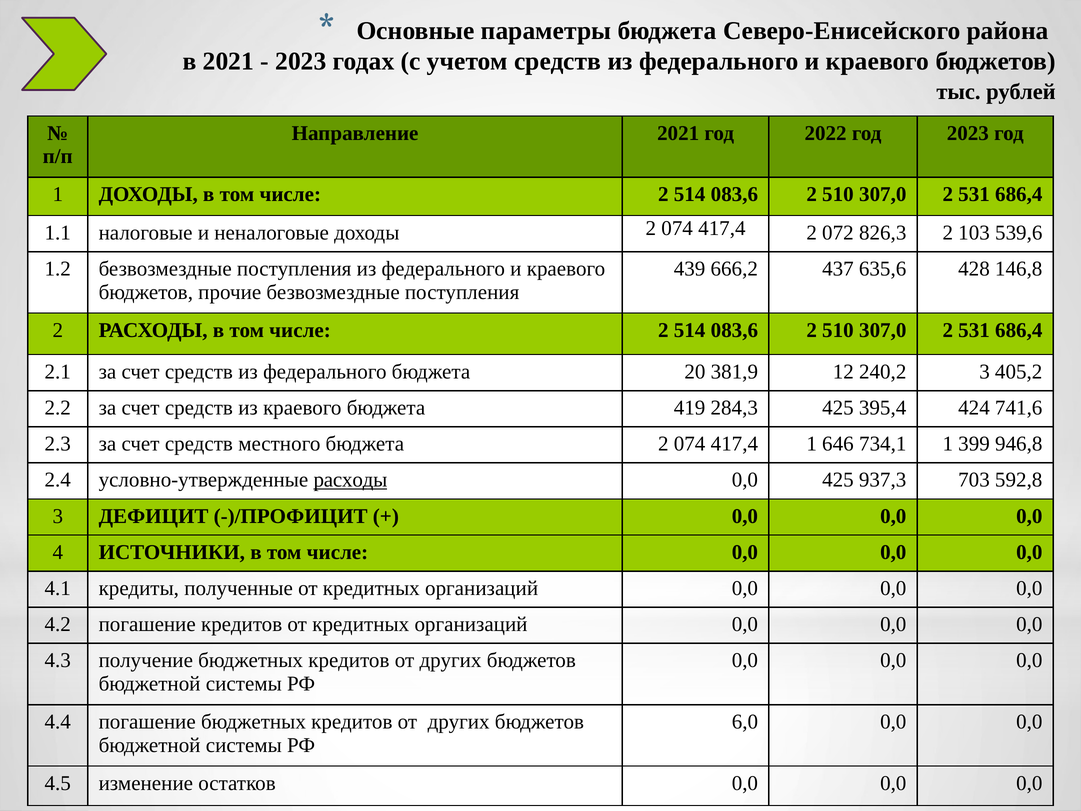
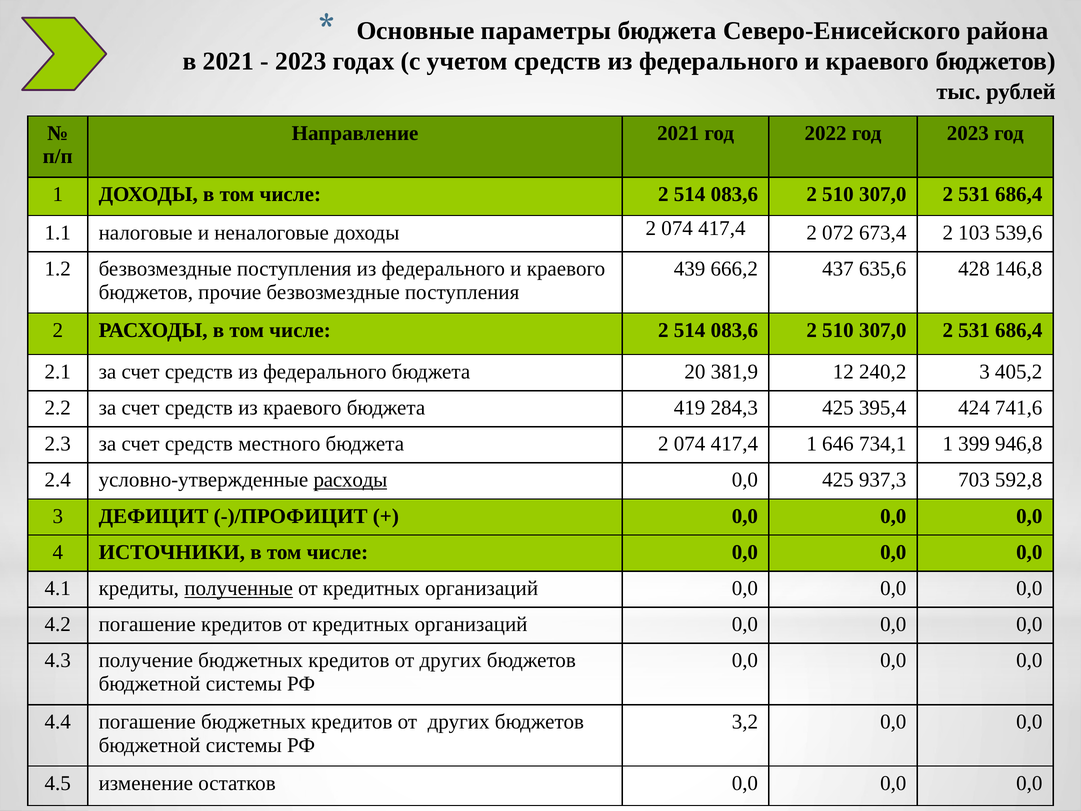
826,3: 826,3 -> 673,4
полученные underline: none -> present
6,0: 6,0 -> 3,2
